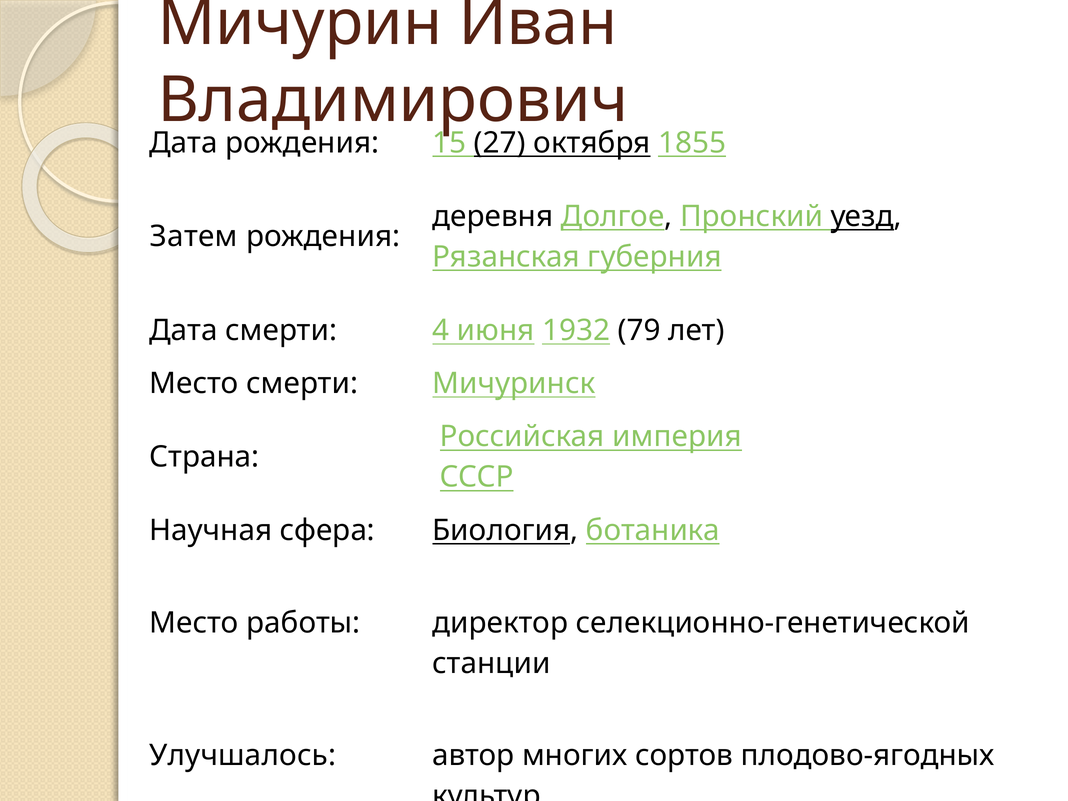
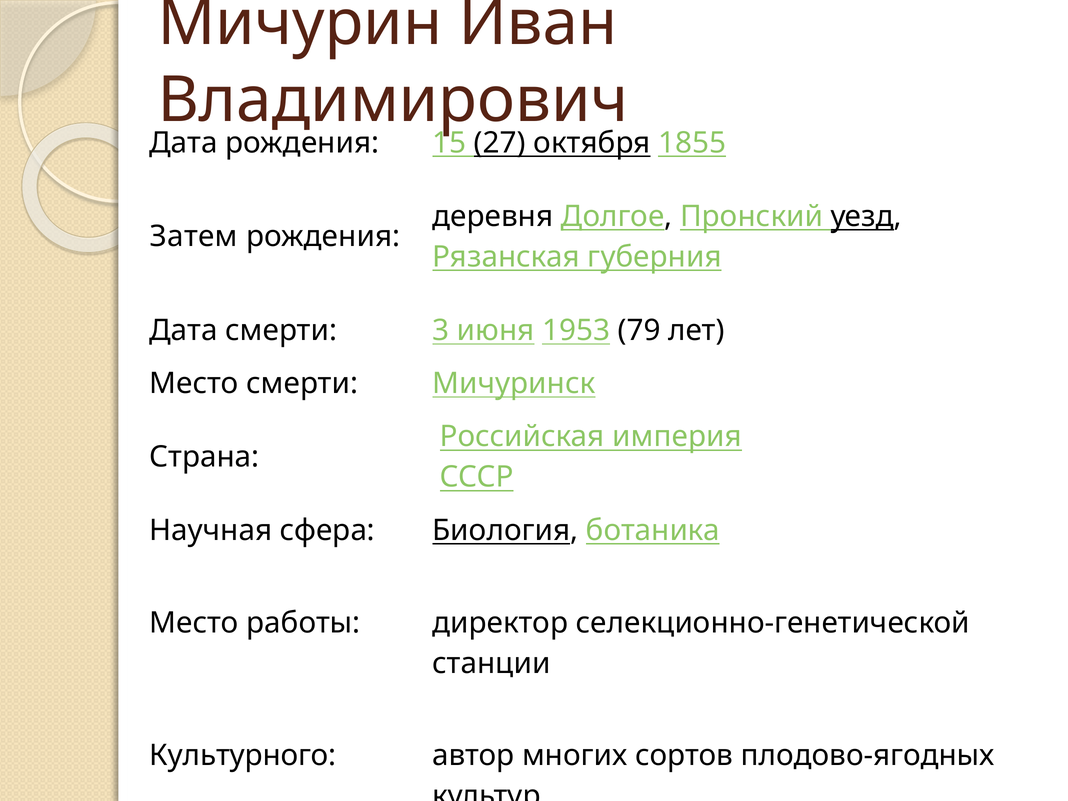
4: 4 -> 3
1932: 1932 -> 1953
Улучшалось: Улучшалось -> Культурного
